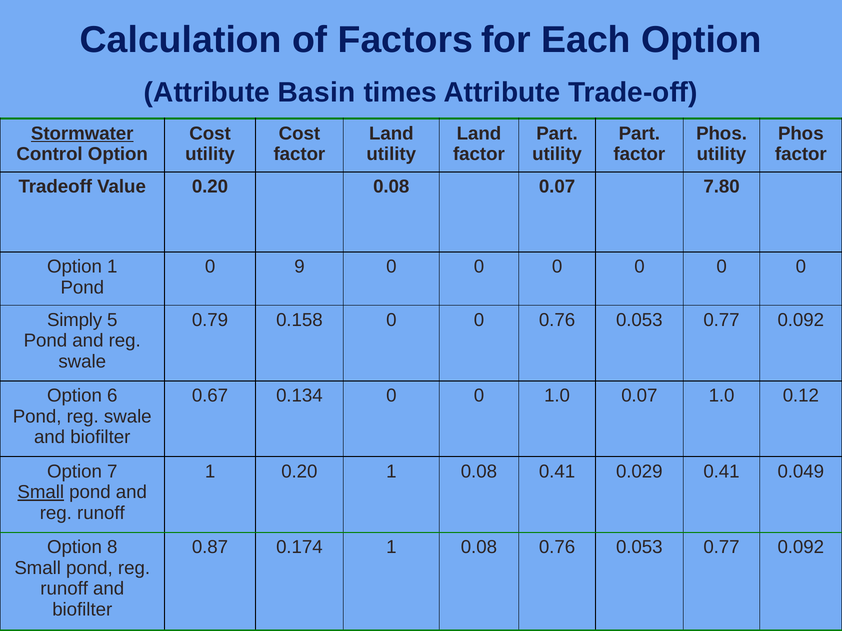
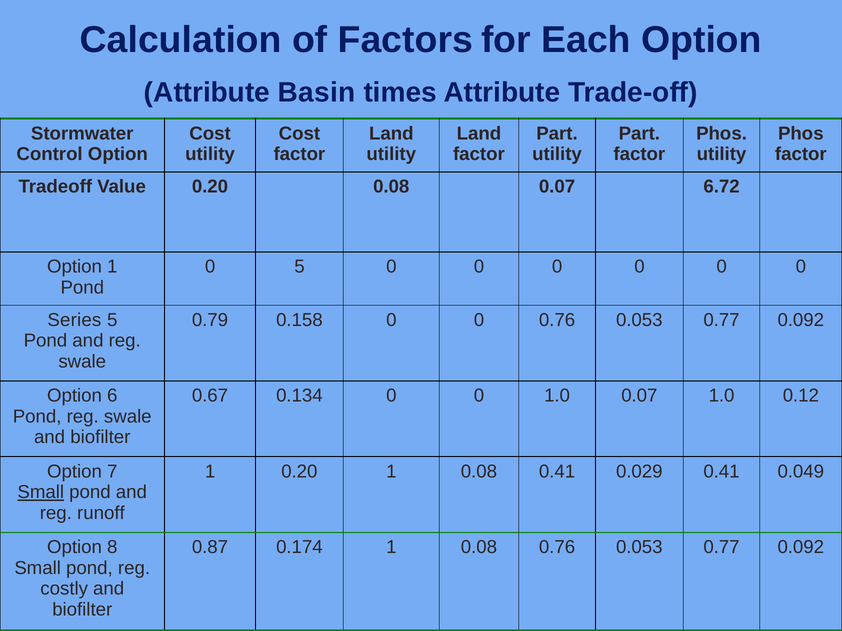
Stormwater underline: present -> none
7.80: 7.80 -> 6.72
0 9: 9 -> 5
Simply: Simply -> Series
runoff at (64, 589): runoff -> costly
